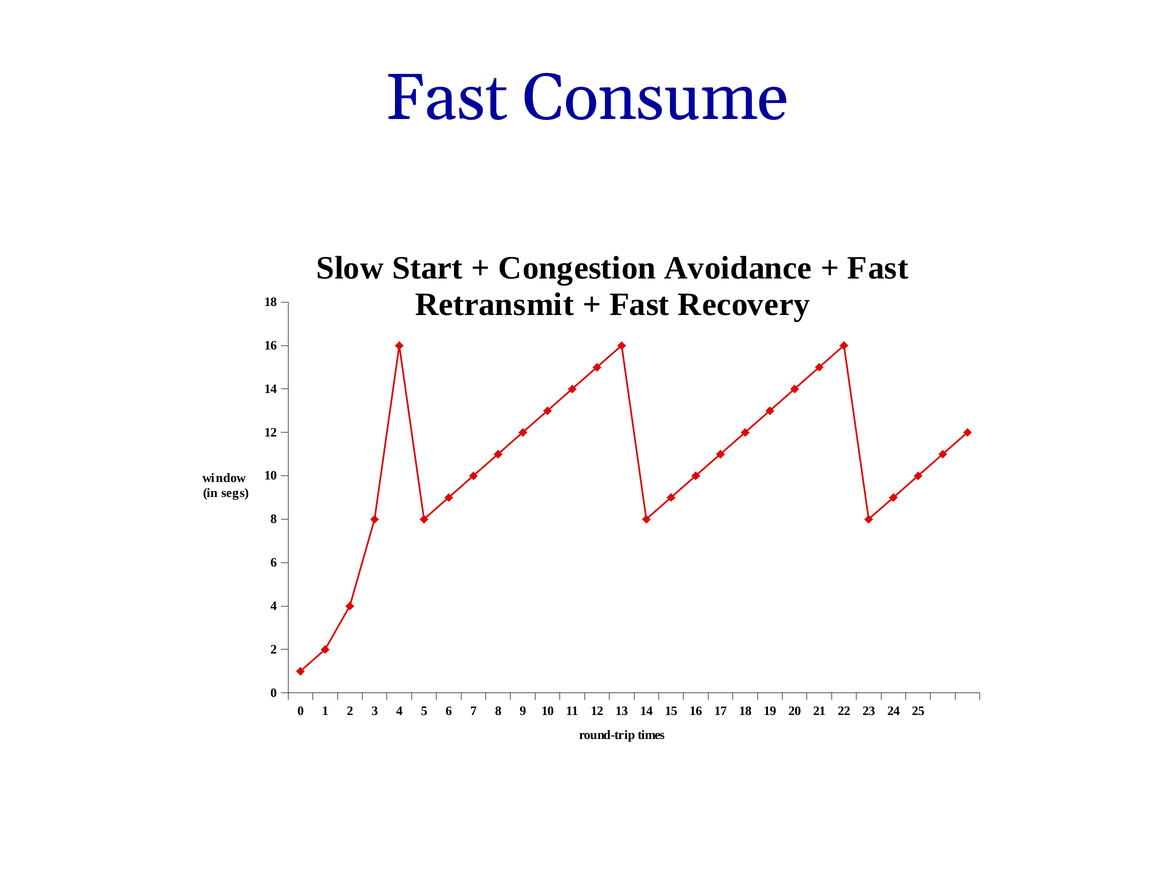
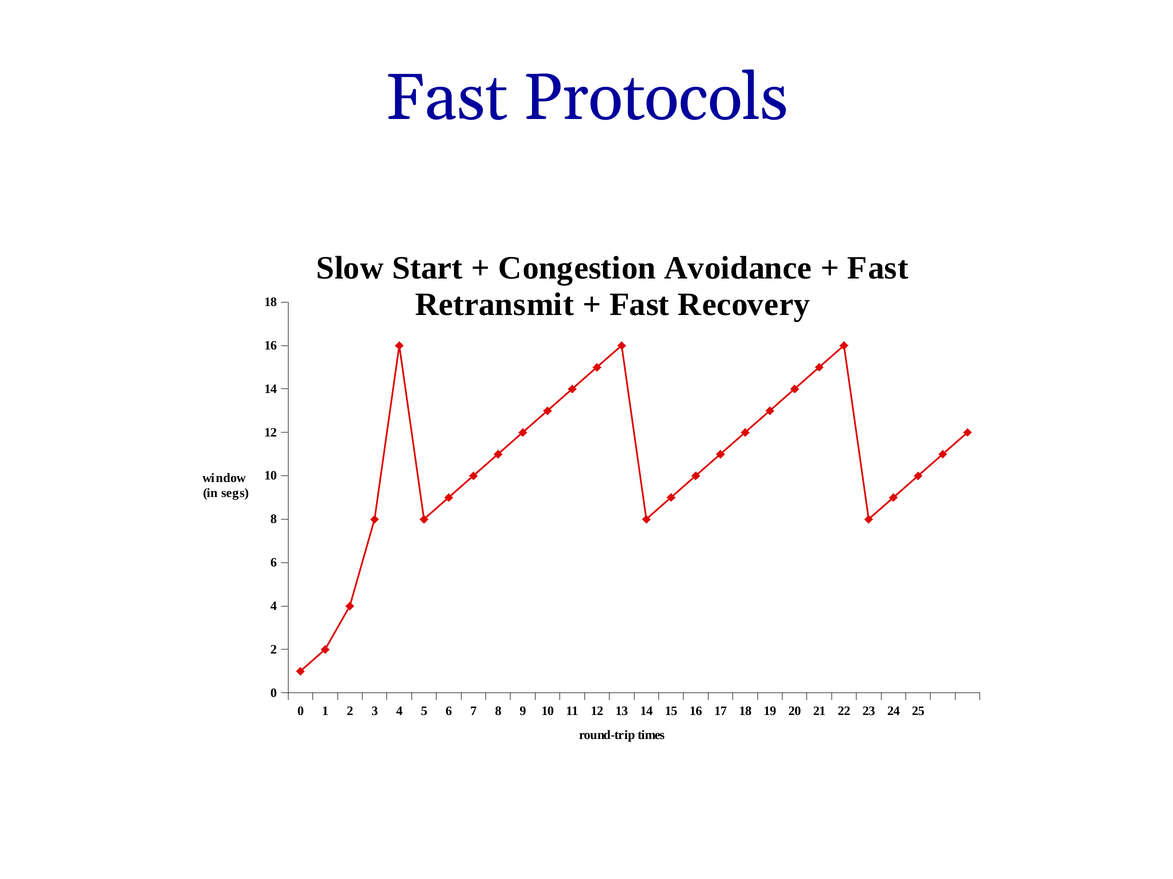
Consume: Consume -> Protocols
